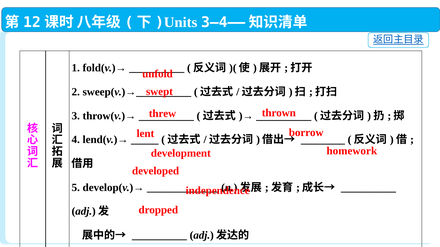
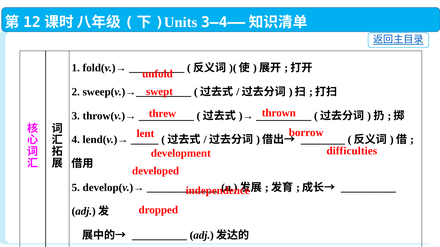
homework: homework -> difficulties
